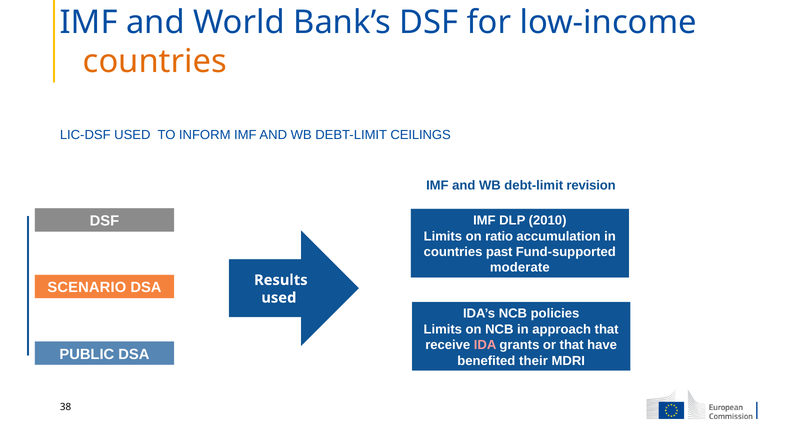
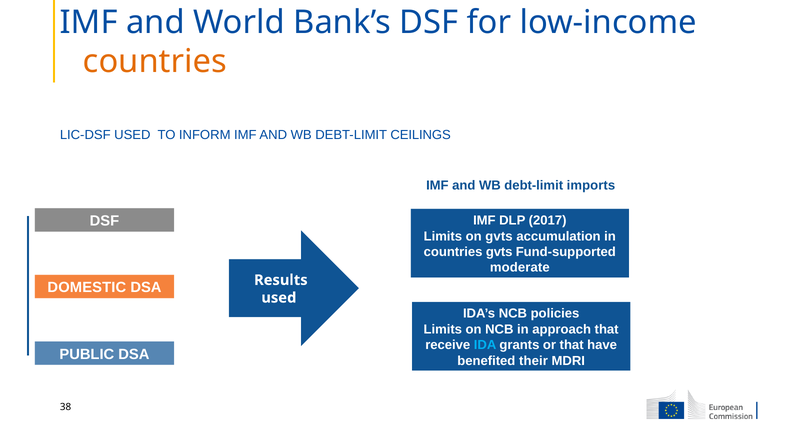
revision: revision -> imports
2010: 2010 -> 2017
on ratio: ratio -> gvts
countries past: past -> gvts
SCENARIO: SCENARIO -> DOMESTIC
IDA colour: pink -> light blue
